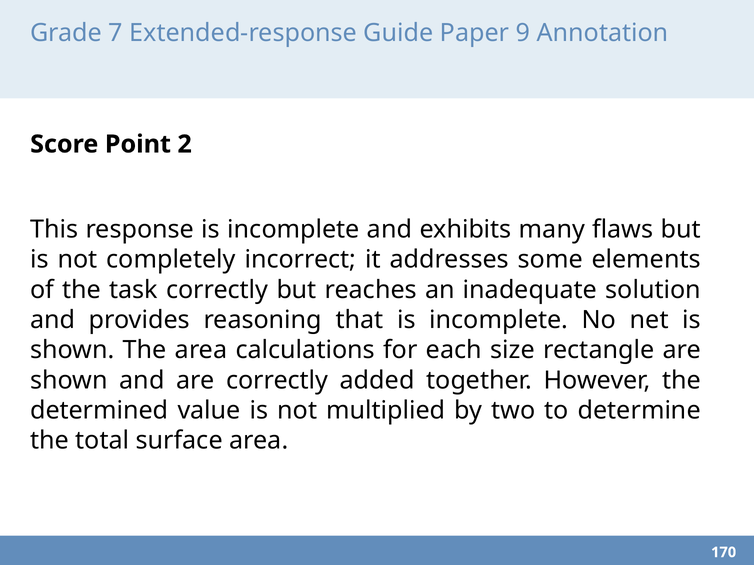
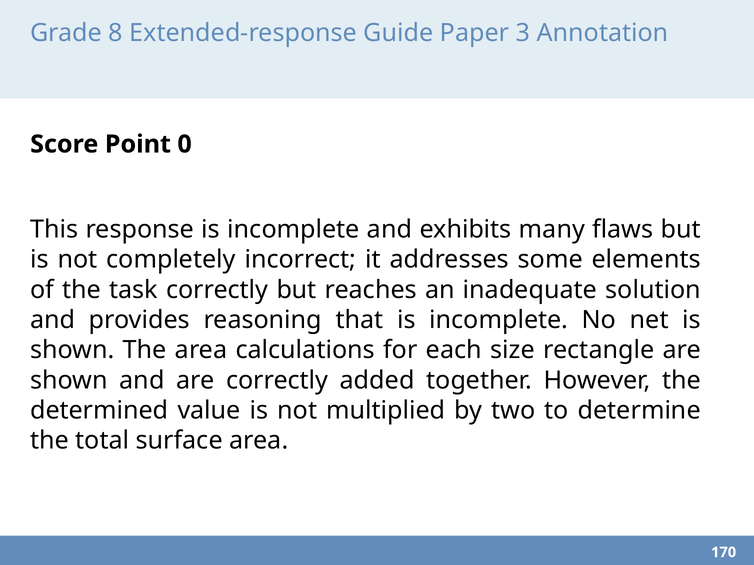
7: 7 -> 8
9: 9 -> 3
2: 2 -> 0
